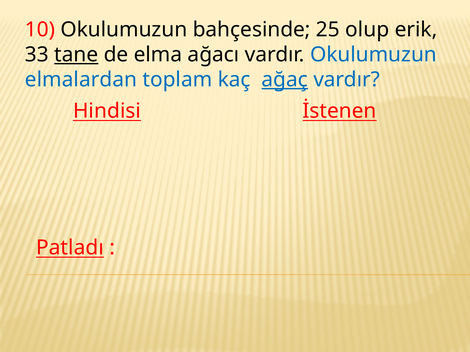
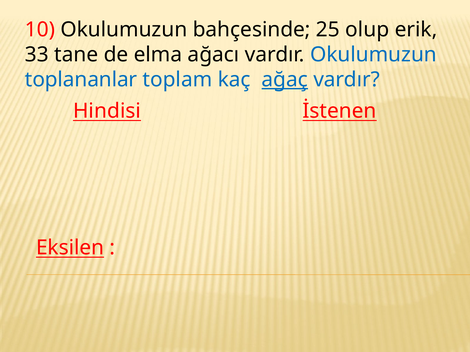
tane underline: present -> none
elmalardan: elmalardan -> toplananlar
Patladı: Patladı -> Eksilen
